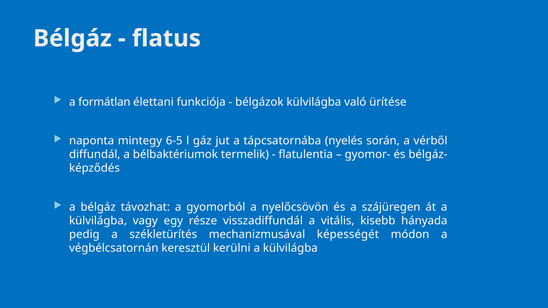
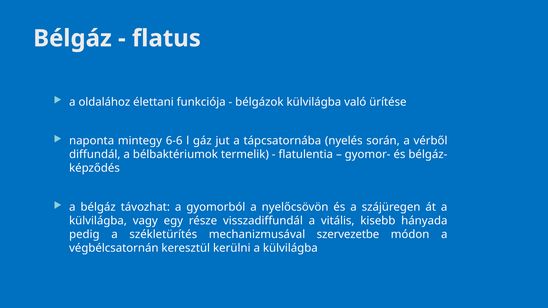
formátlan: formátlan -> oldalához
6-5: 6-5 -> 6-6
képességét: képességét -> szervezetbe
